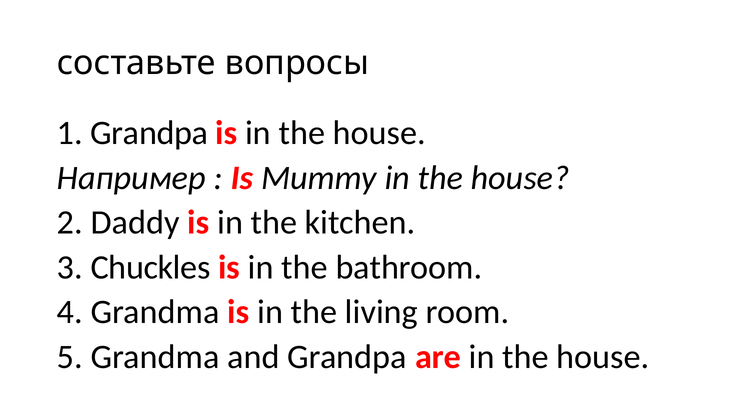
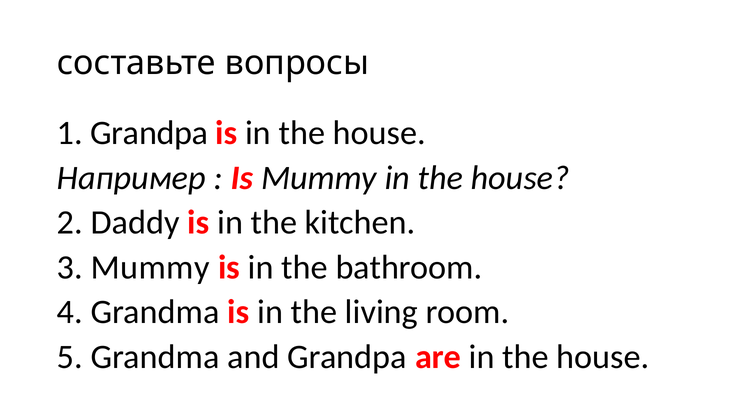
3 Chuckles: Chuckles -> Mummy
